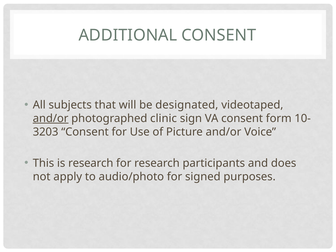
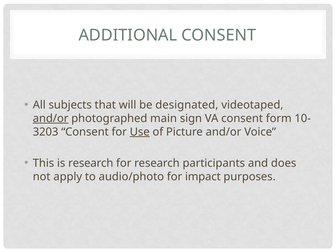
clinic: clinic -> main
Use underline: none -> present
signed: signed -> impact
